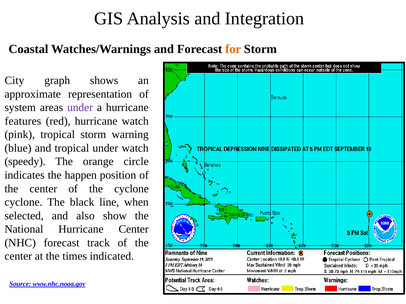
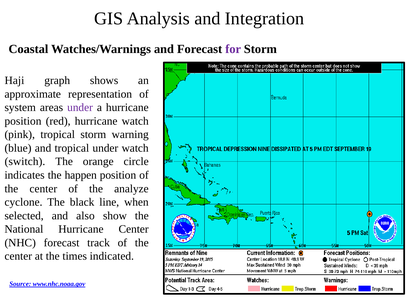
for colour: orange -> purple
City: City -> Haji
features at (23, 121): features -> position
speedy: speedy -> switch
the cyclone: cyclone -> analyze
